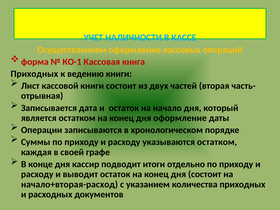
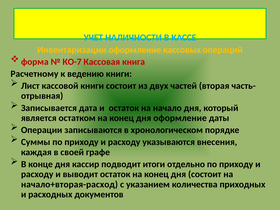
Осуществлением: Осуществлением -> Инвентаризации
КО-1: КО-1 -> КО-7
Приходных at (34, 74): Приходных -> Расчетному
указываются остатком: остатком -> внесения
